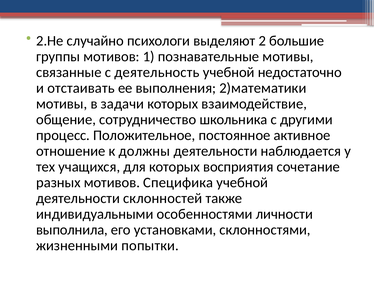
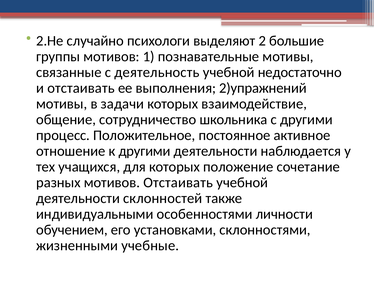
2)математики: 2)математики -> 2)упражнений
к должны: должны -> другими
восприятия: восприятия -> положение
мотивов Специфика: Специфика -> Отстаивать
выполнила: выполнила -> обучением
попытки: попытки -> учебные
